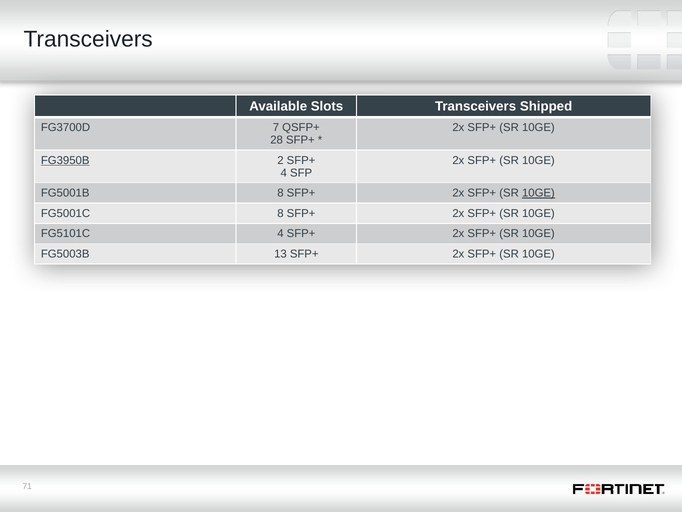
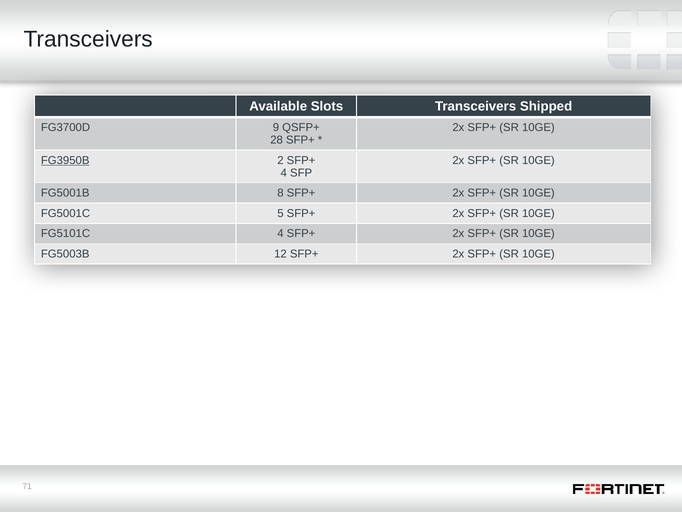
7: 7 -> 9
10GE at (538, 193) underline: present -> none
FG5001C 8: 8 -> 5
13: 13 -> 12
